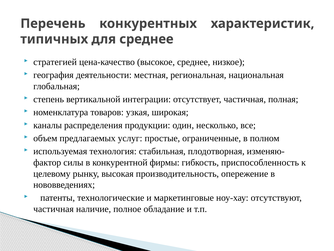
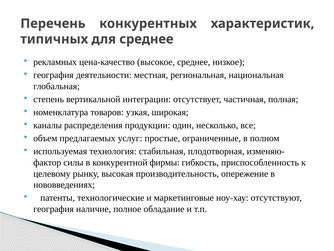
стратегией: стратегией -> рекламных
частичная at (54, 209): частичная -> география
